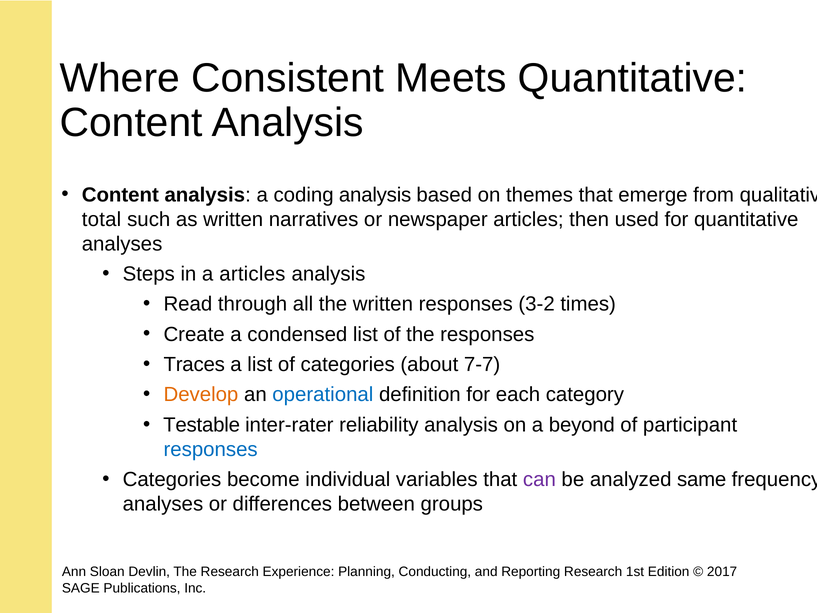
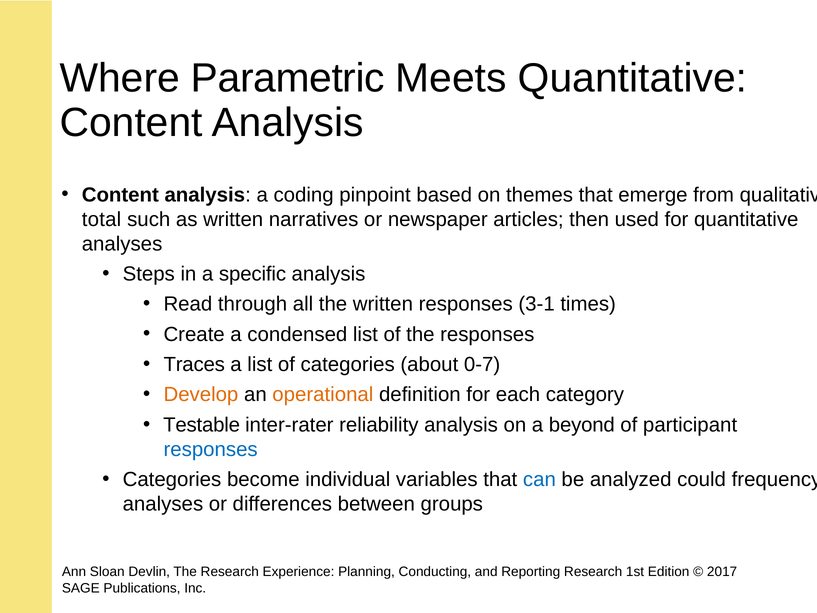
Consistent: Consistent -> Parametric
coding analysis: analysis -> pinpoint
a articles: articles -> specific
3-2: 3-2 -> 3-1
7-7: 7-7 -> 0-7
operational colour: blue -> orange
can colour: purple -> blue
same: same -> could
